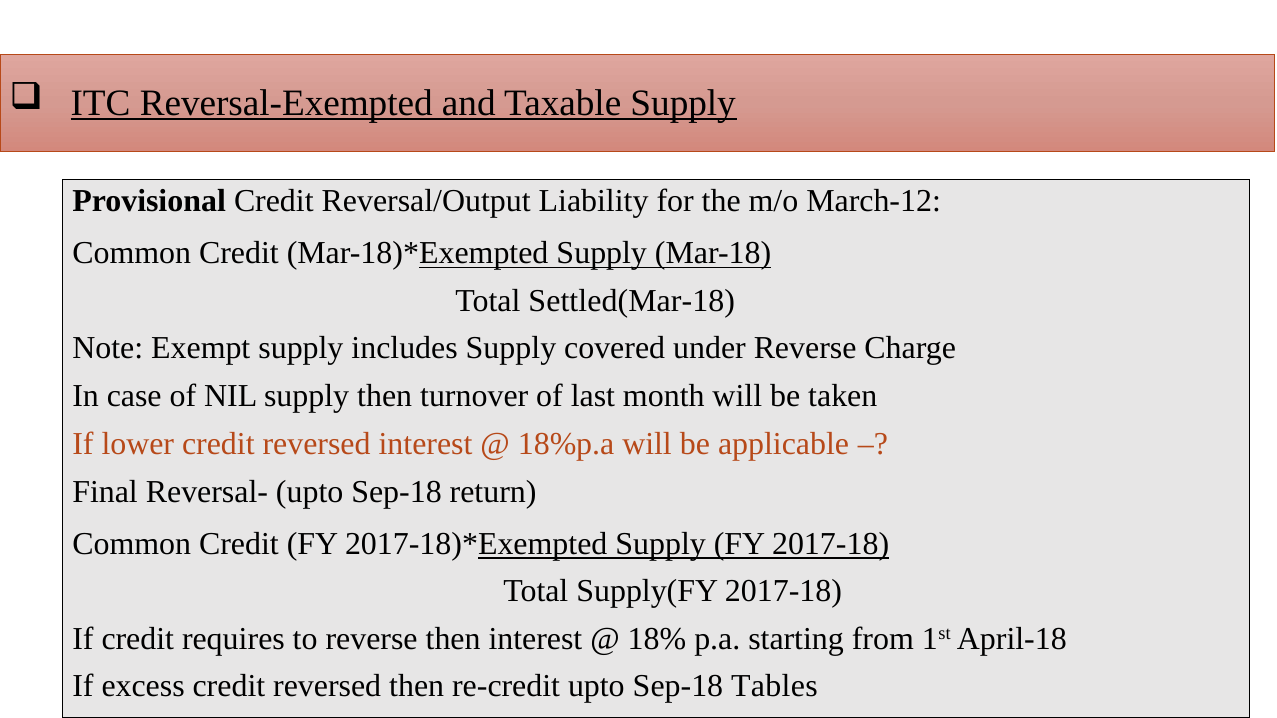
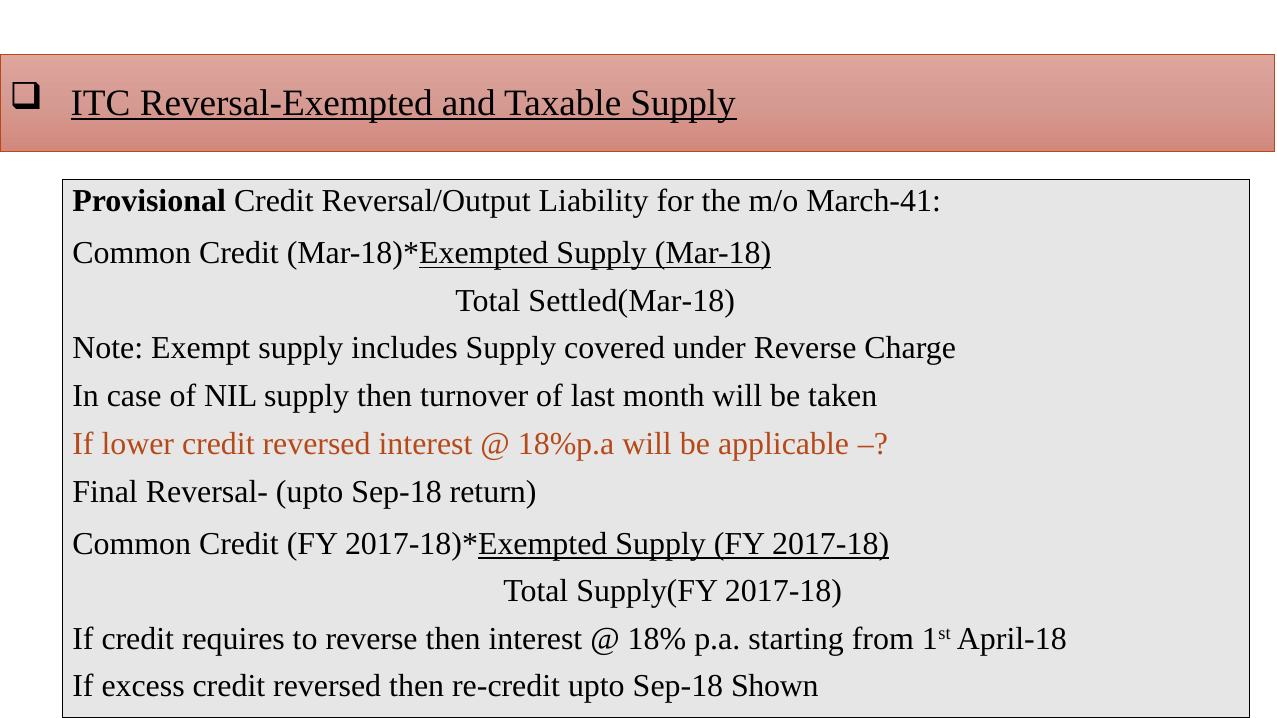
March-12: March-12 -> March-41
Tables: Tables -> Shown
